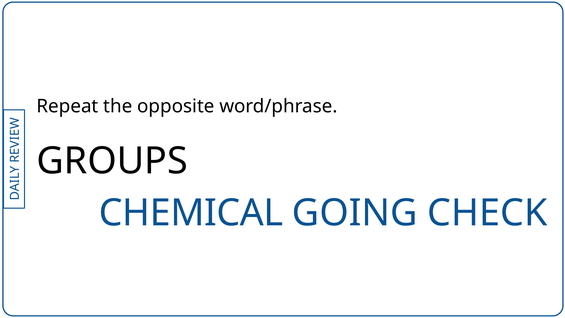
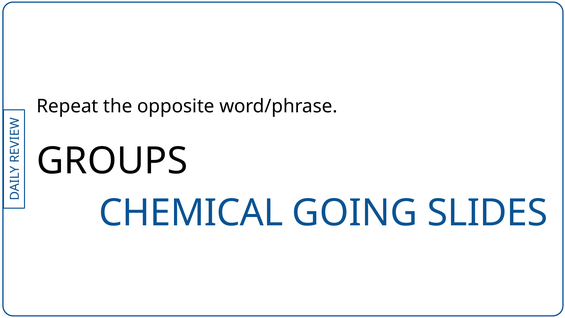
CHECK: CHECK -> SLIDES
